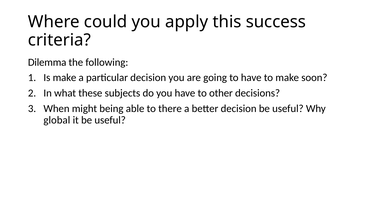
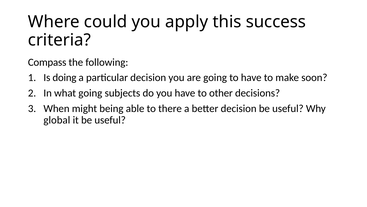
Dilemma: Dilemma -> Compass
Is make: make -> doing
what these: these -> going
